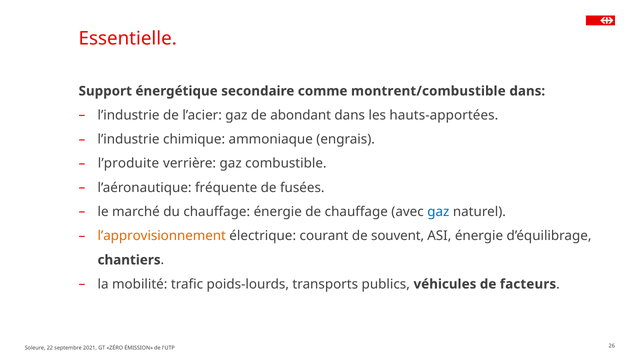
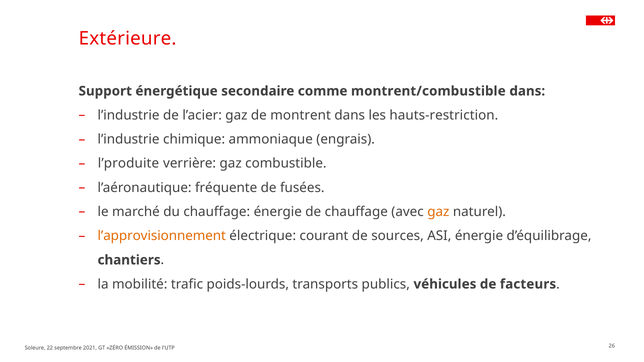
Essentielle: Essentielle -> Extérieure
abondant: abondant -> montrent
hauts-apportées: hauts-apportées -> hauts-restriction
gaz at (438, 212) colour: blue -> orange
souvent: souvent -> sources
